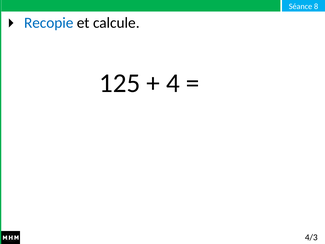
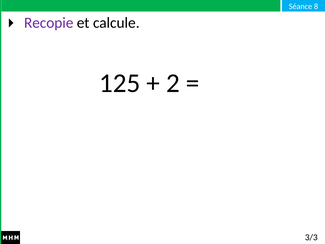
Recopie colour: blue -> purple
4: 4 -> 2
4/3: 4/3 -> 3/3
